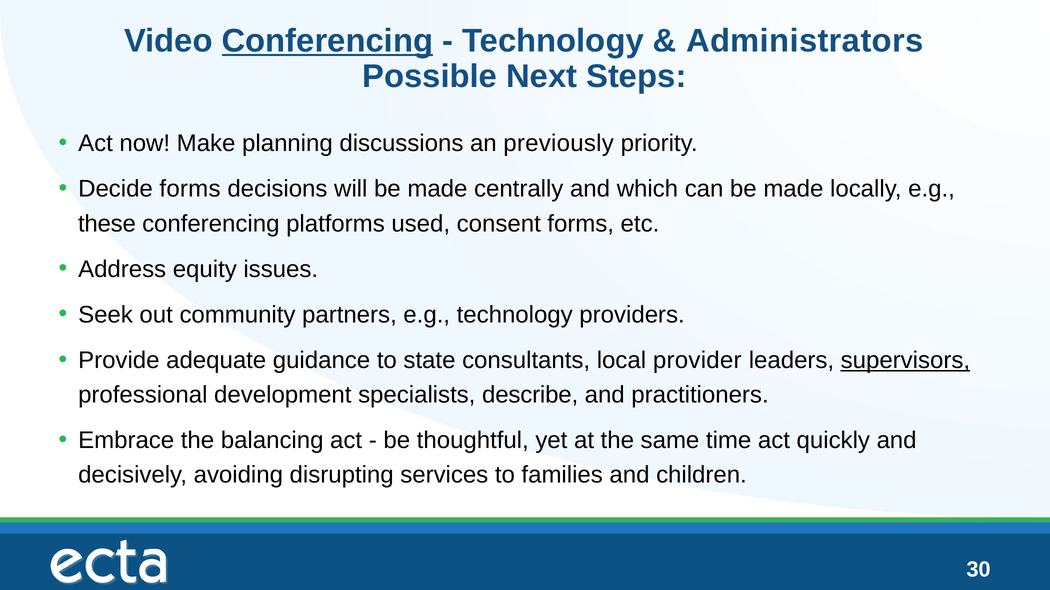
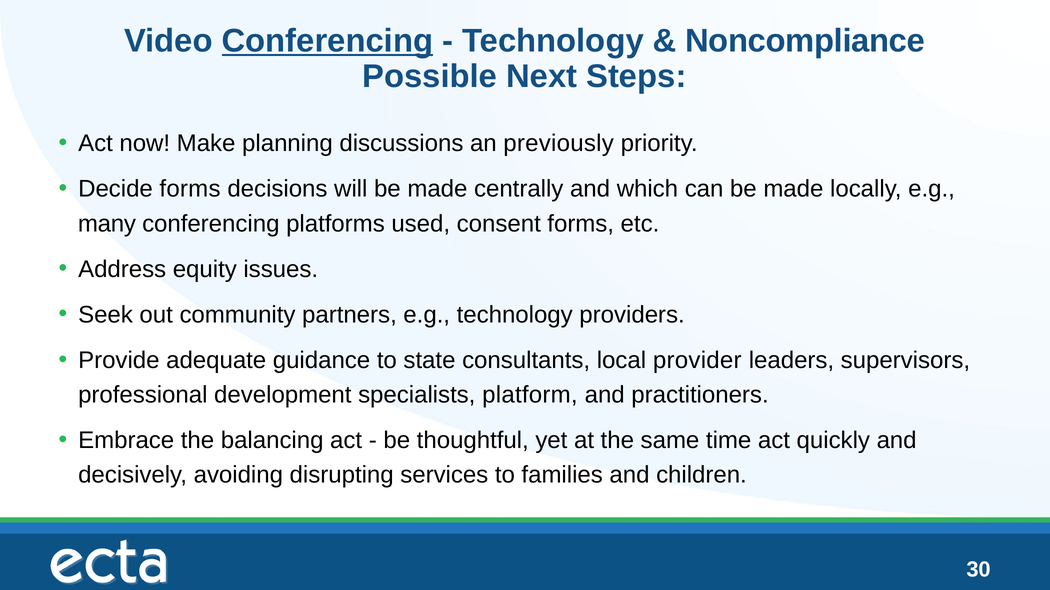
Administrators: Administrators -> Noncompliance
these: these -> many
supervisors underline: present -> none
describe: describe -> platform
